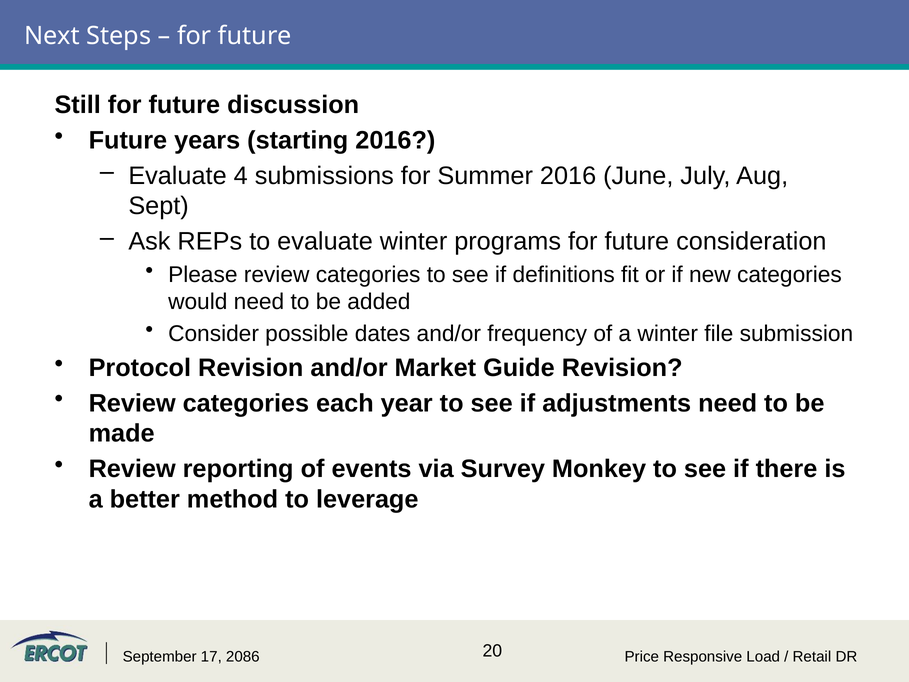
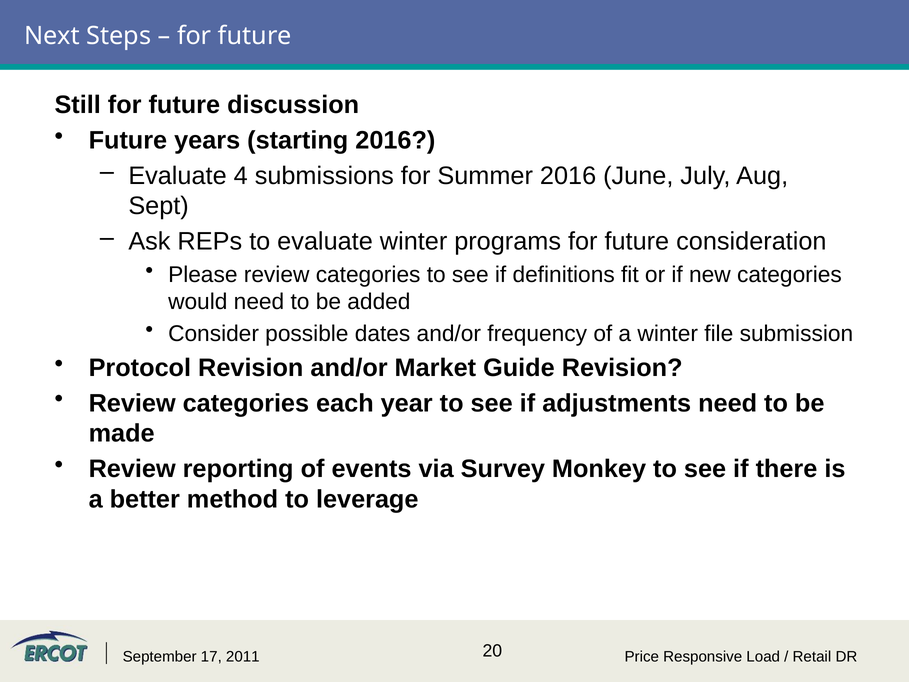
2086: 2086 -> 2011
